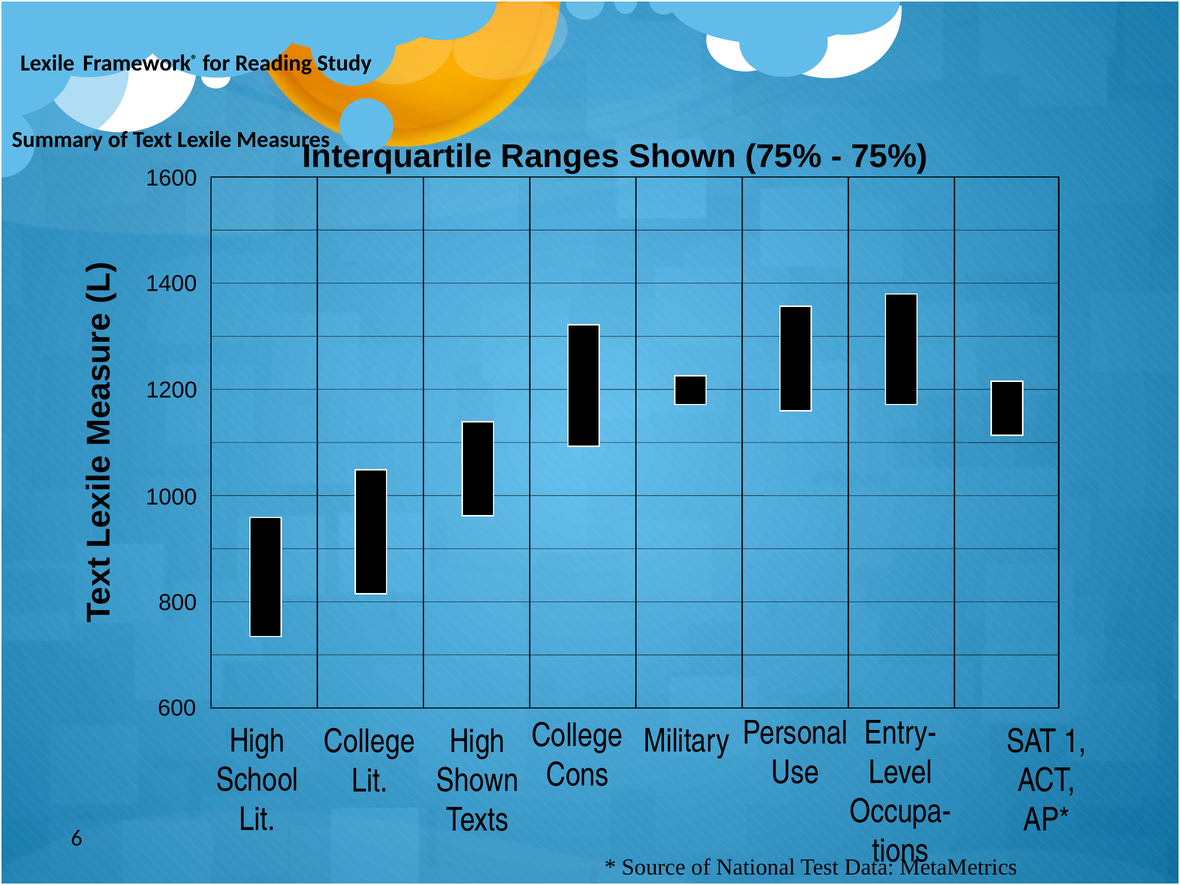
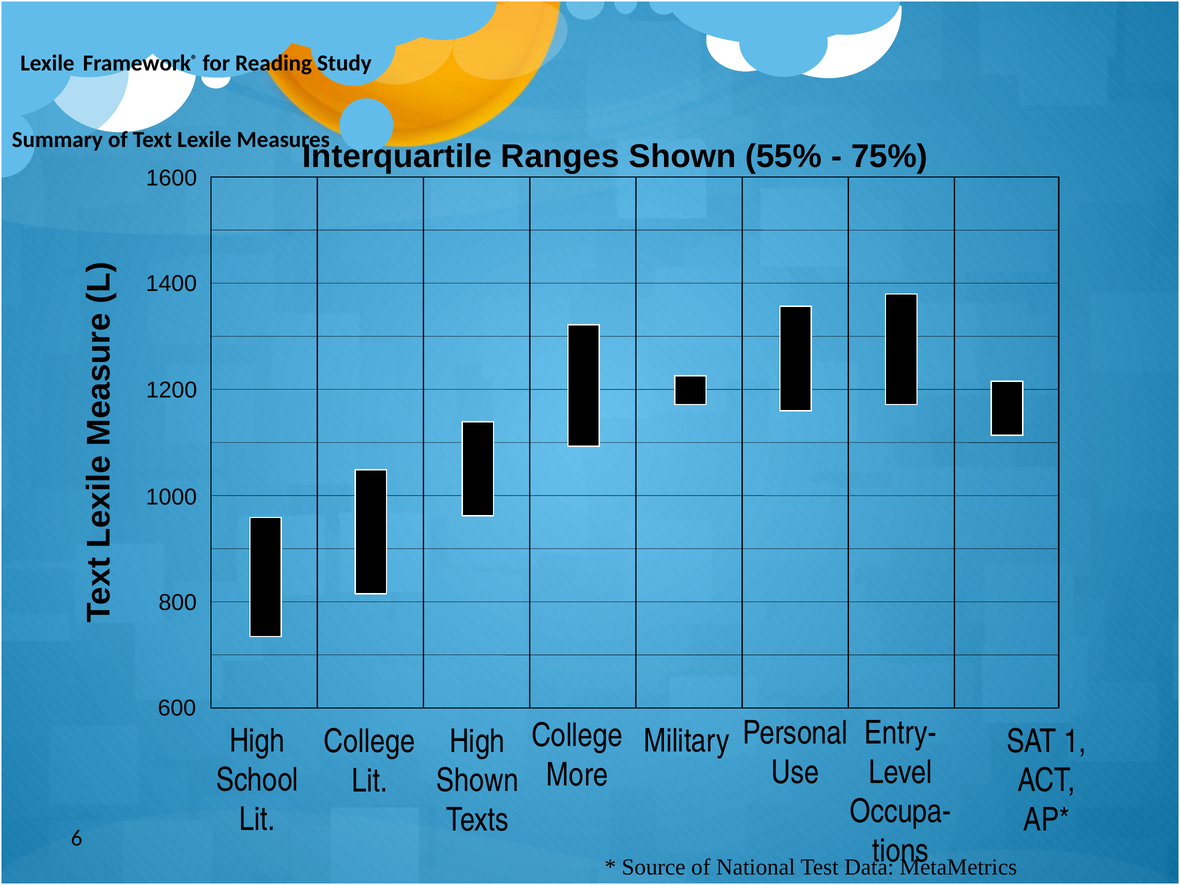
Shown 75%: 75% -> 55%
Cons: Cons -> More
